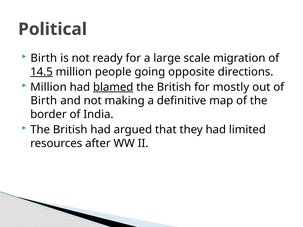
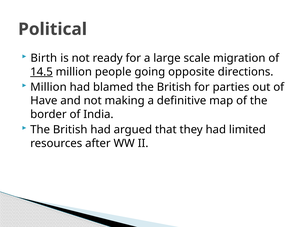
blamed underline: present -> none
mostly: mostly -> parties
Birth at (44, 101): Birth -> Have
